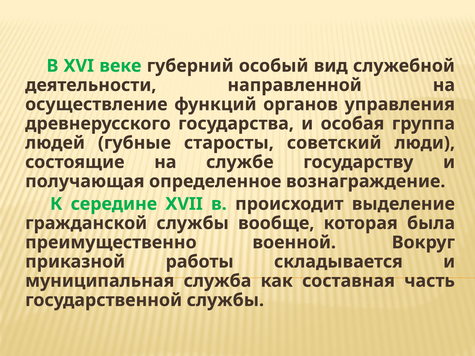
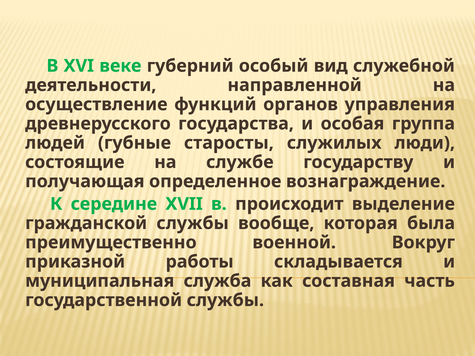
советский: советский -> служилых
